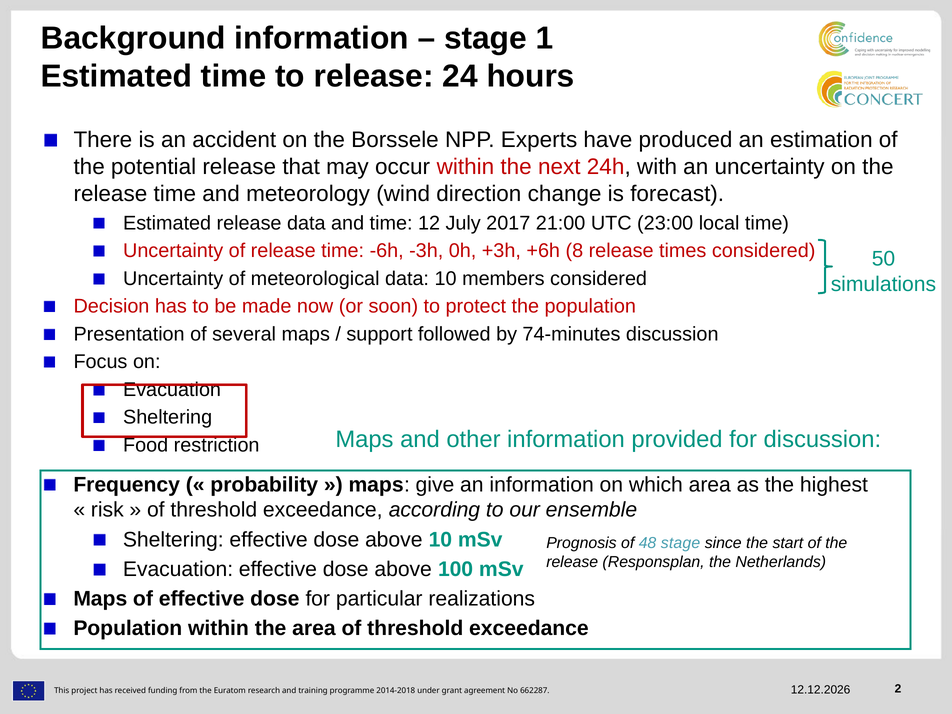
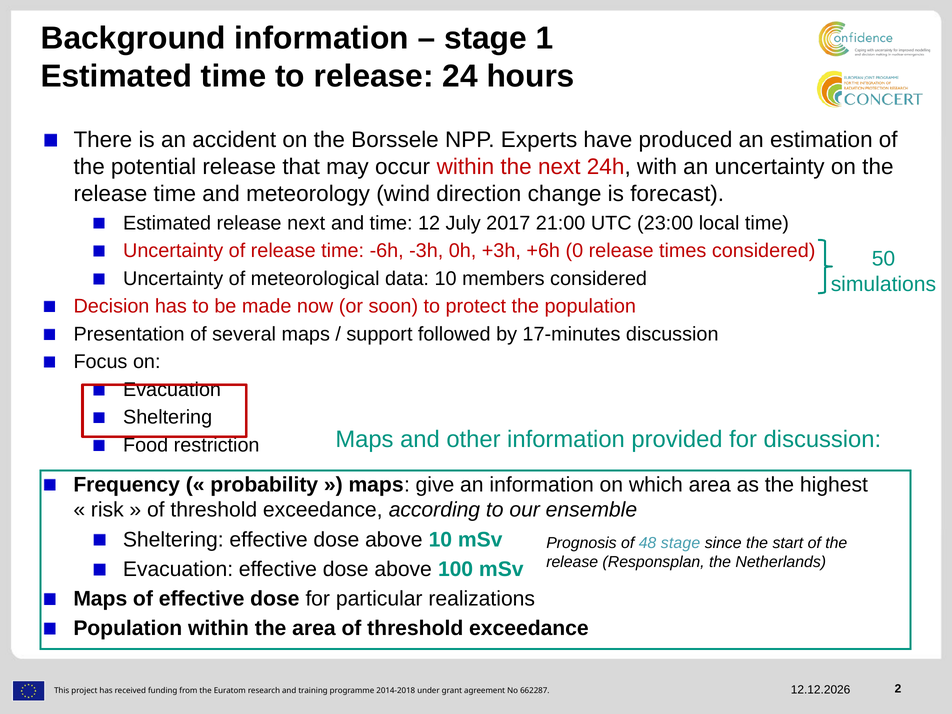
release data: data -> next
8: 8 -> 0
74-minutes: 74-minutes -> 17-minutes
